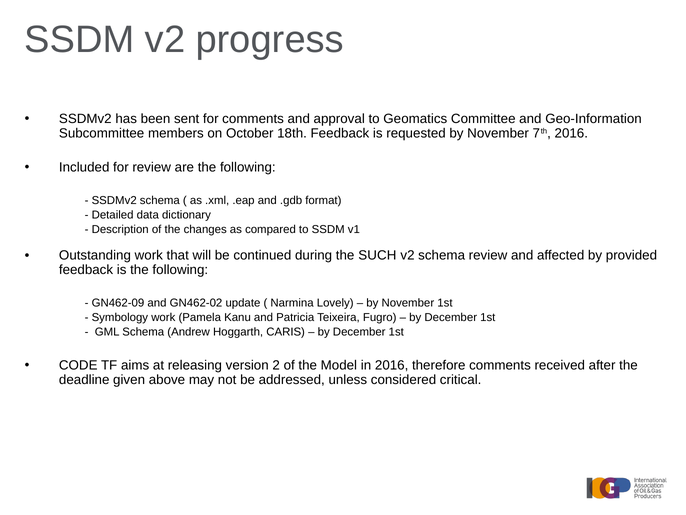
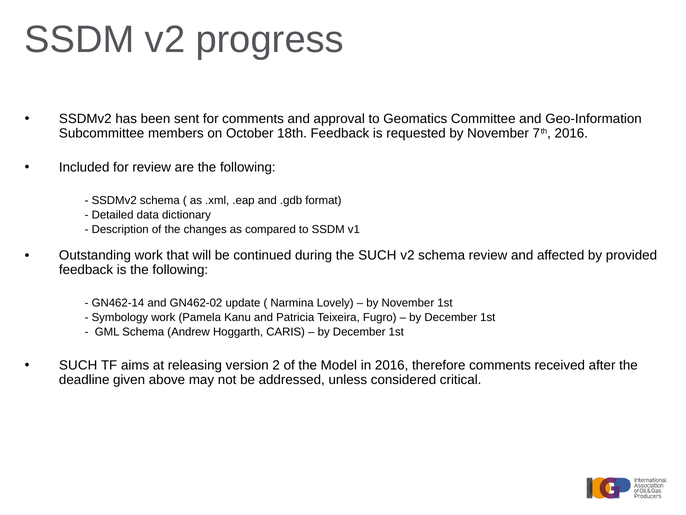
GN462-09: GN462-09 -> GN462-14
CODE at (78, 365): CODE -> SUCH
